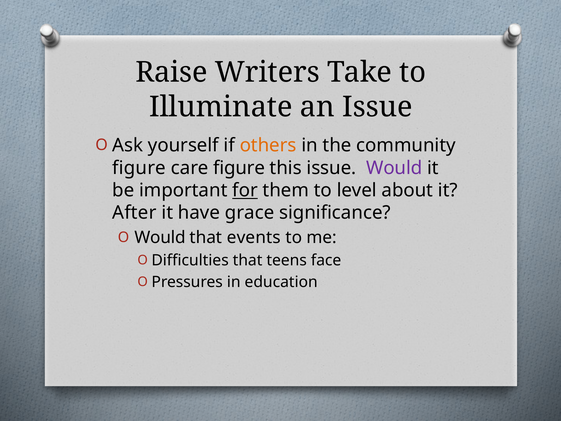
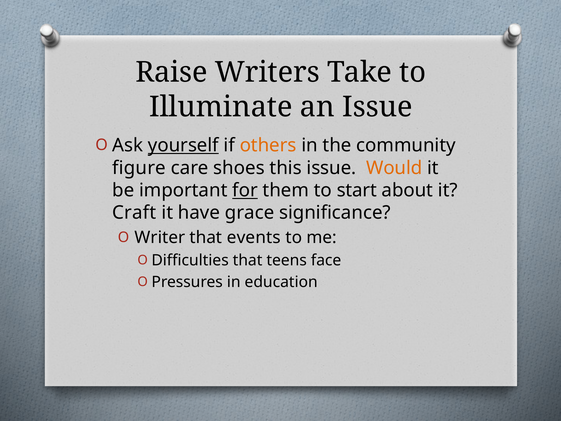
yourself underline: none -> present
care figure: figure -> shoes
Would at (394, 168) colour: purple -> orange
level: level -> start
After: After -> Craft
Would at (160, 237): Would -> Writer
